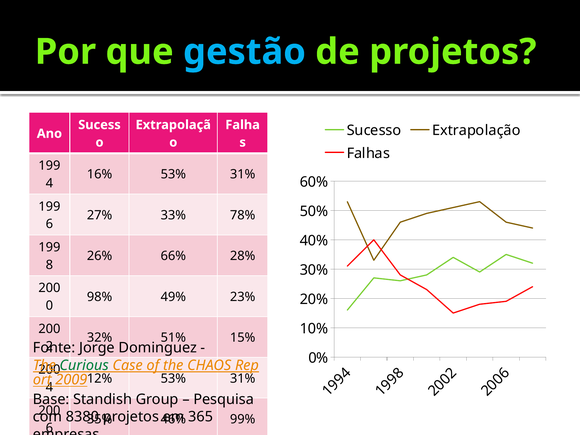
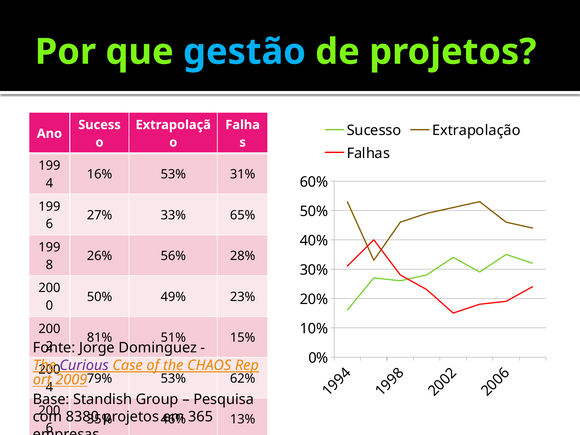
78%: 78% -> 65%
66%: 66% -> 56%
98% at (100, 297): 98% -> 50%
32% at (100, 338): 32% -> 81%
Curious colour: green -> purple
12%: 12% -> 79%
31% at (243, 378): 31% -> 62%
99%: 99% -> 13%
